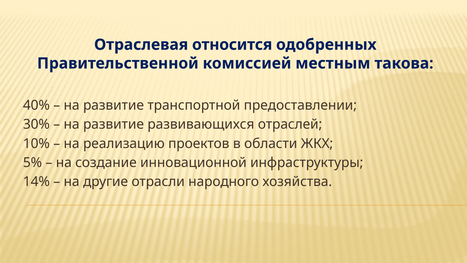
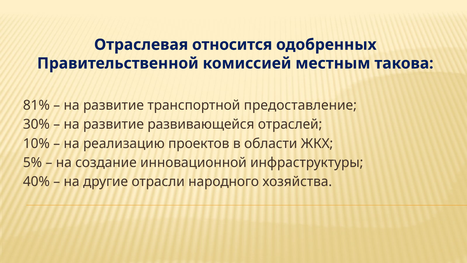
40%: 40% -> 81%
предоставлении: предоставлении -> предоставление
развивающихся: развивающихся -> развивающейся
14%: 14% -> 40%
